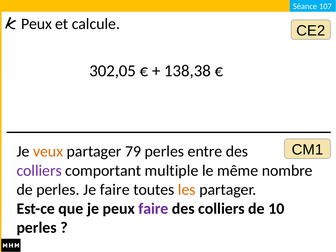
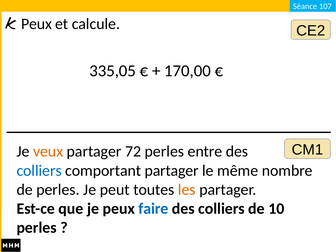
302,05: 302,05 -> 335,05
138,38: 138,38 -> 170,00
79: 79 -> 72
colliers at (39, 171) colour: purple -> blue
comportant multiple: multiple -> partager
Je faire: faire -> peut
faire at (153, 209) colour: purple -> blue
